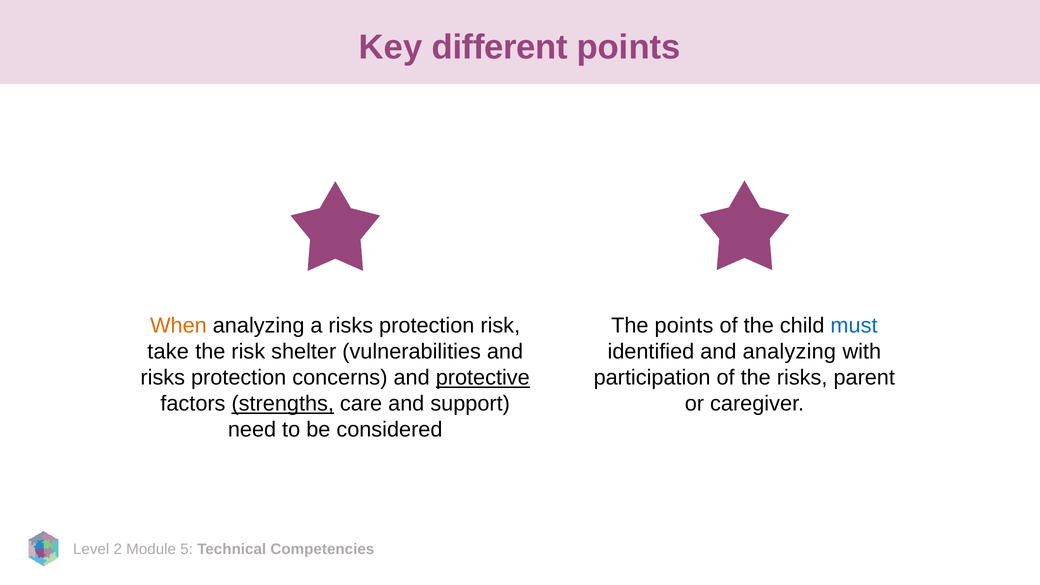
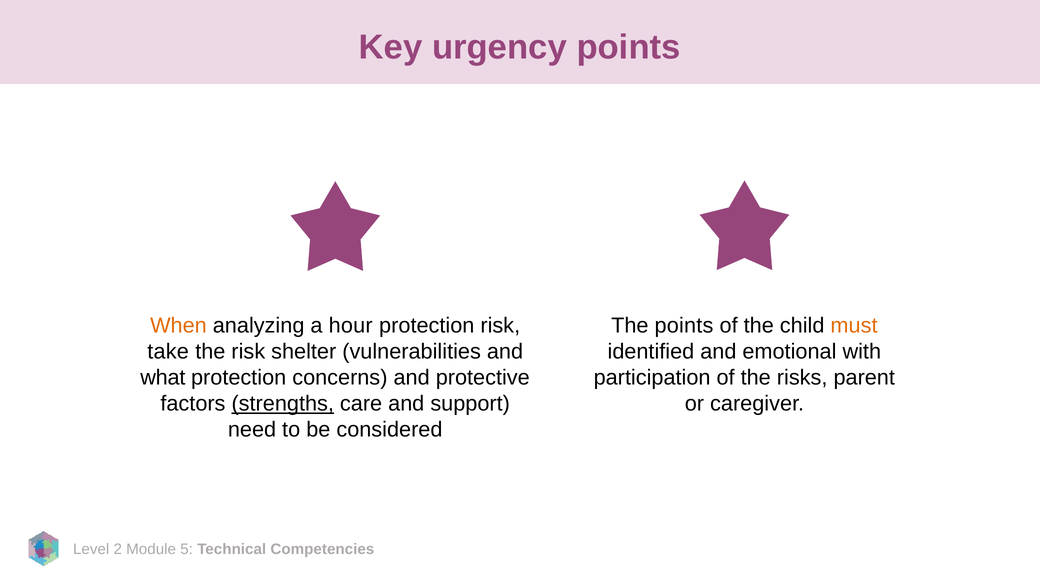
different: different -> urgency
a risks: risks -> hour
must colour: blue -> orange
and analyzing: analyzing -> emotional
risks at (163, 378): risks -> what
protective underline: present -> none
